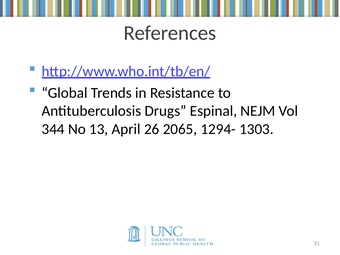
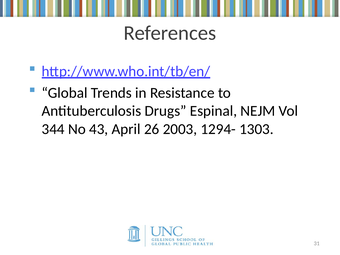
13: 13 -> 43
2065: 2065 -> 2003
